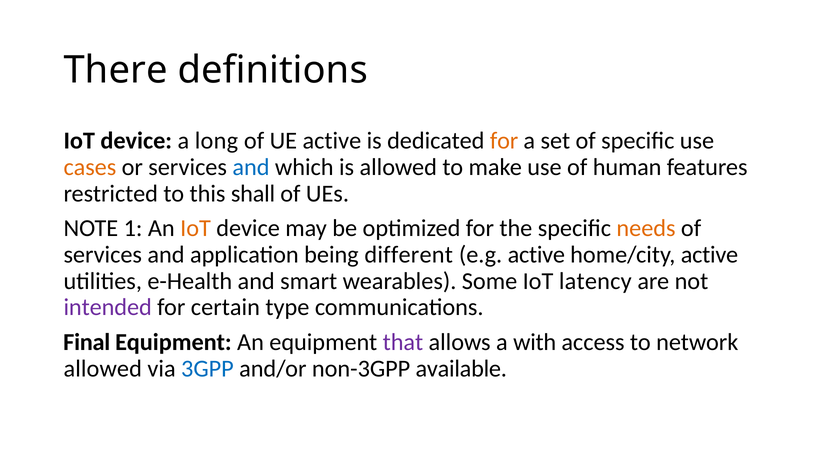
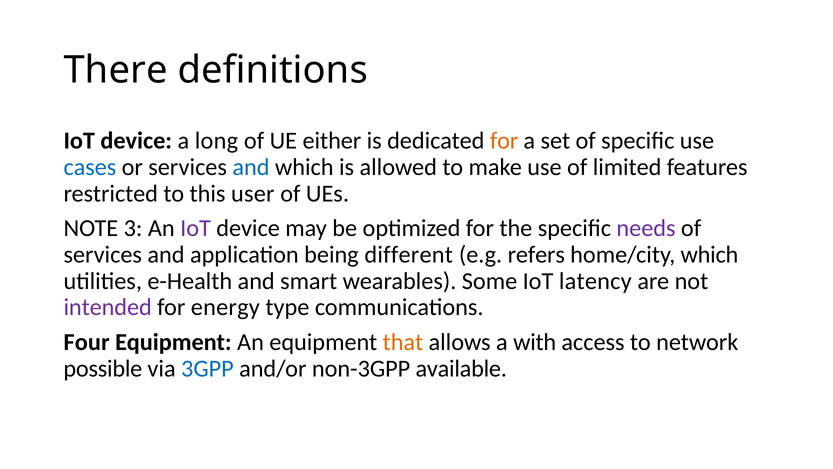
UE active: active -> either
cases colour: orange -> blue
human: human -> limited
shall: shall -> user
1: 1 -> 3
IoT at (196, 228) colour: orange -> purple
needs colour: orange -> purple
e.g active: active -> refers
home/city active: active -> which
certain: certain -> energy
Final: Final -> Four
that colour: purple -> orange
allowed at (103, 368): allowed -> possible
